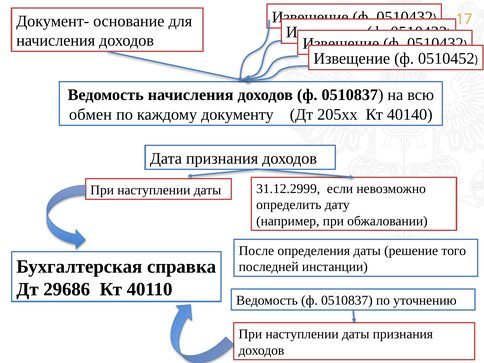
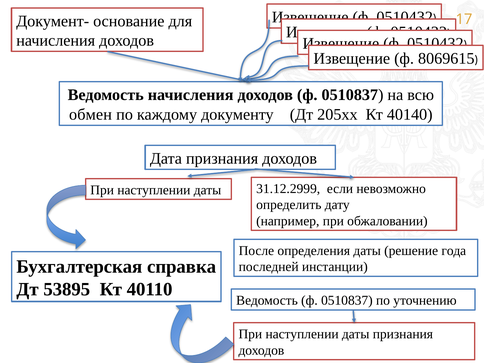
0510452: 0510452 -> 8069615
того: того -> года
29686: 29686 -> 53895
